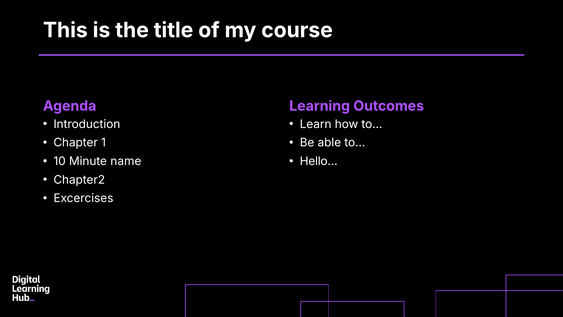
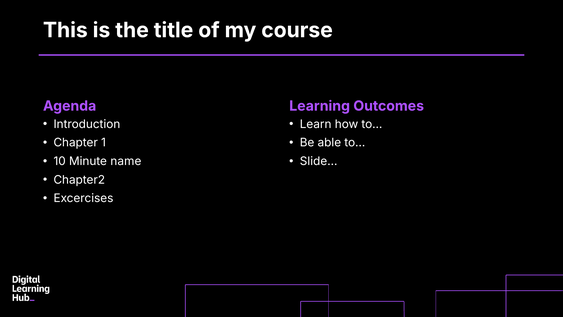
Hello…: Hello… -> Slide…
